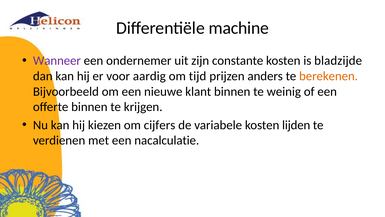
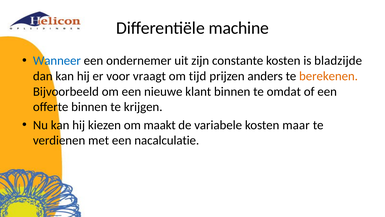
Wanneer colour: purple -> blue
aardig: aardig -> vraagt
weinig: weinig -> omdat
cijfers: cijfers -> maakt
lijden: lijden -> maar
